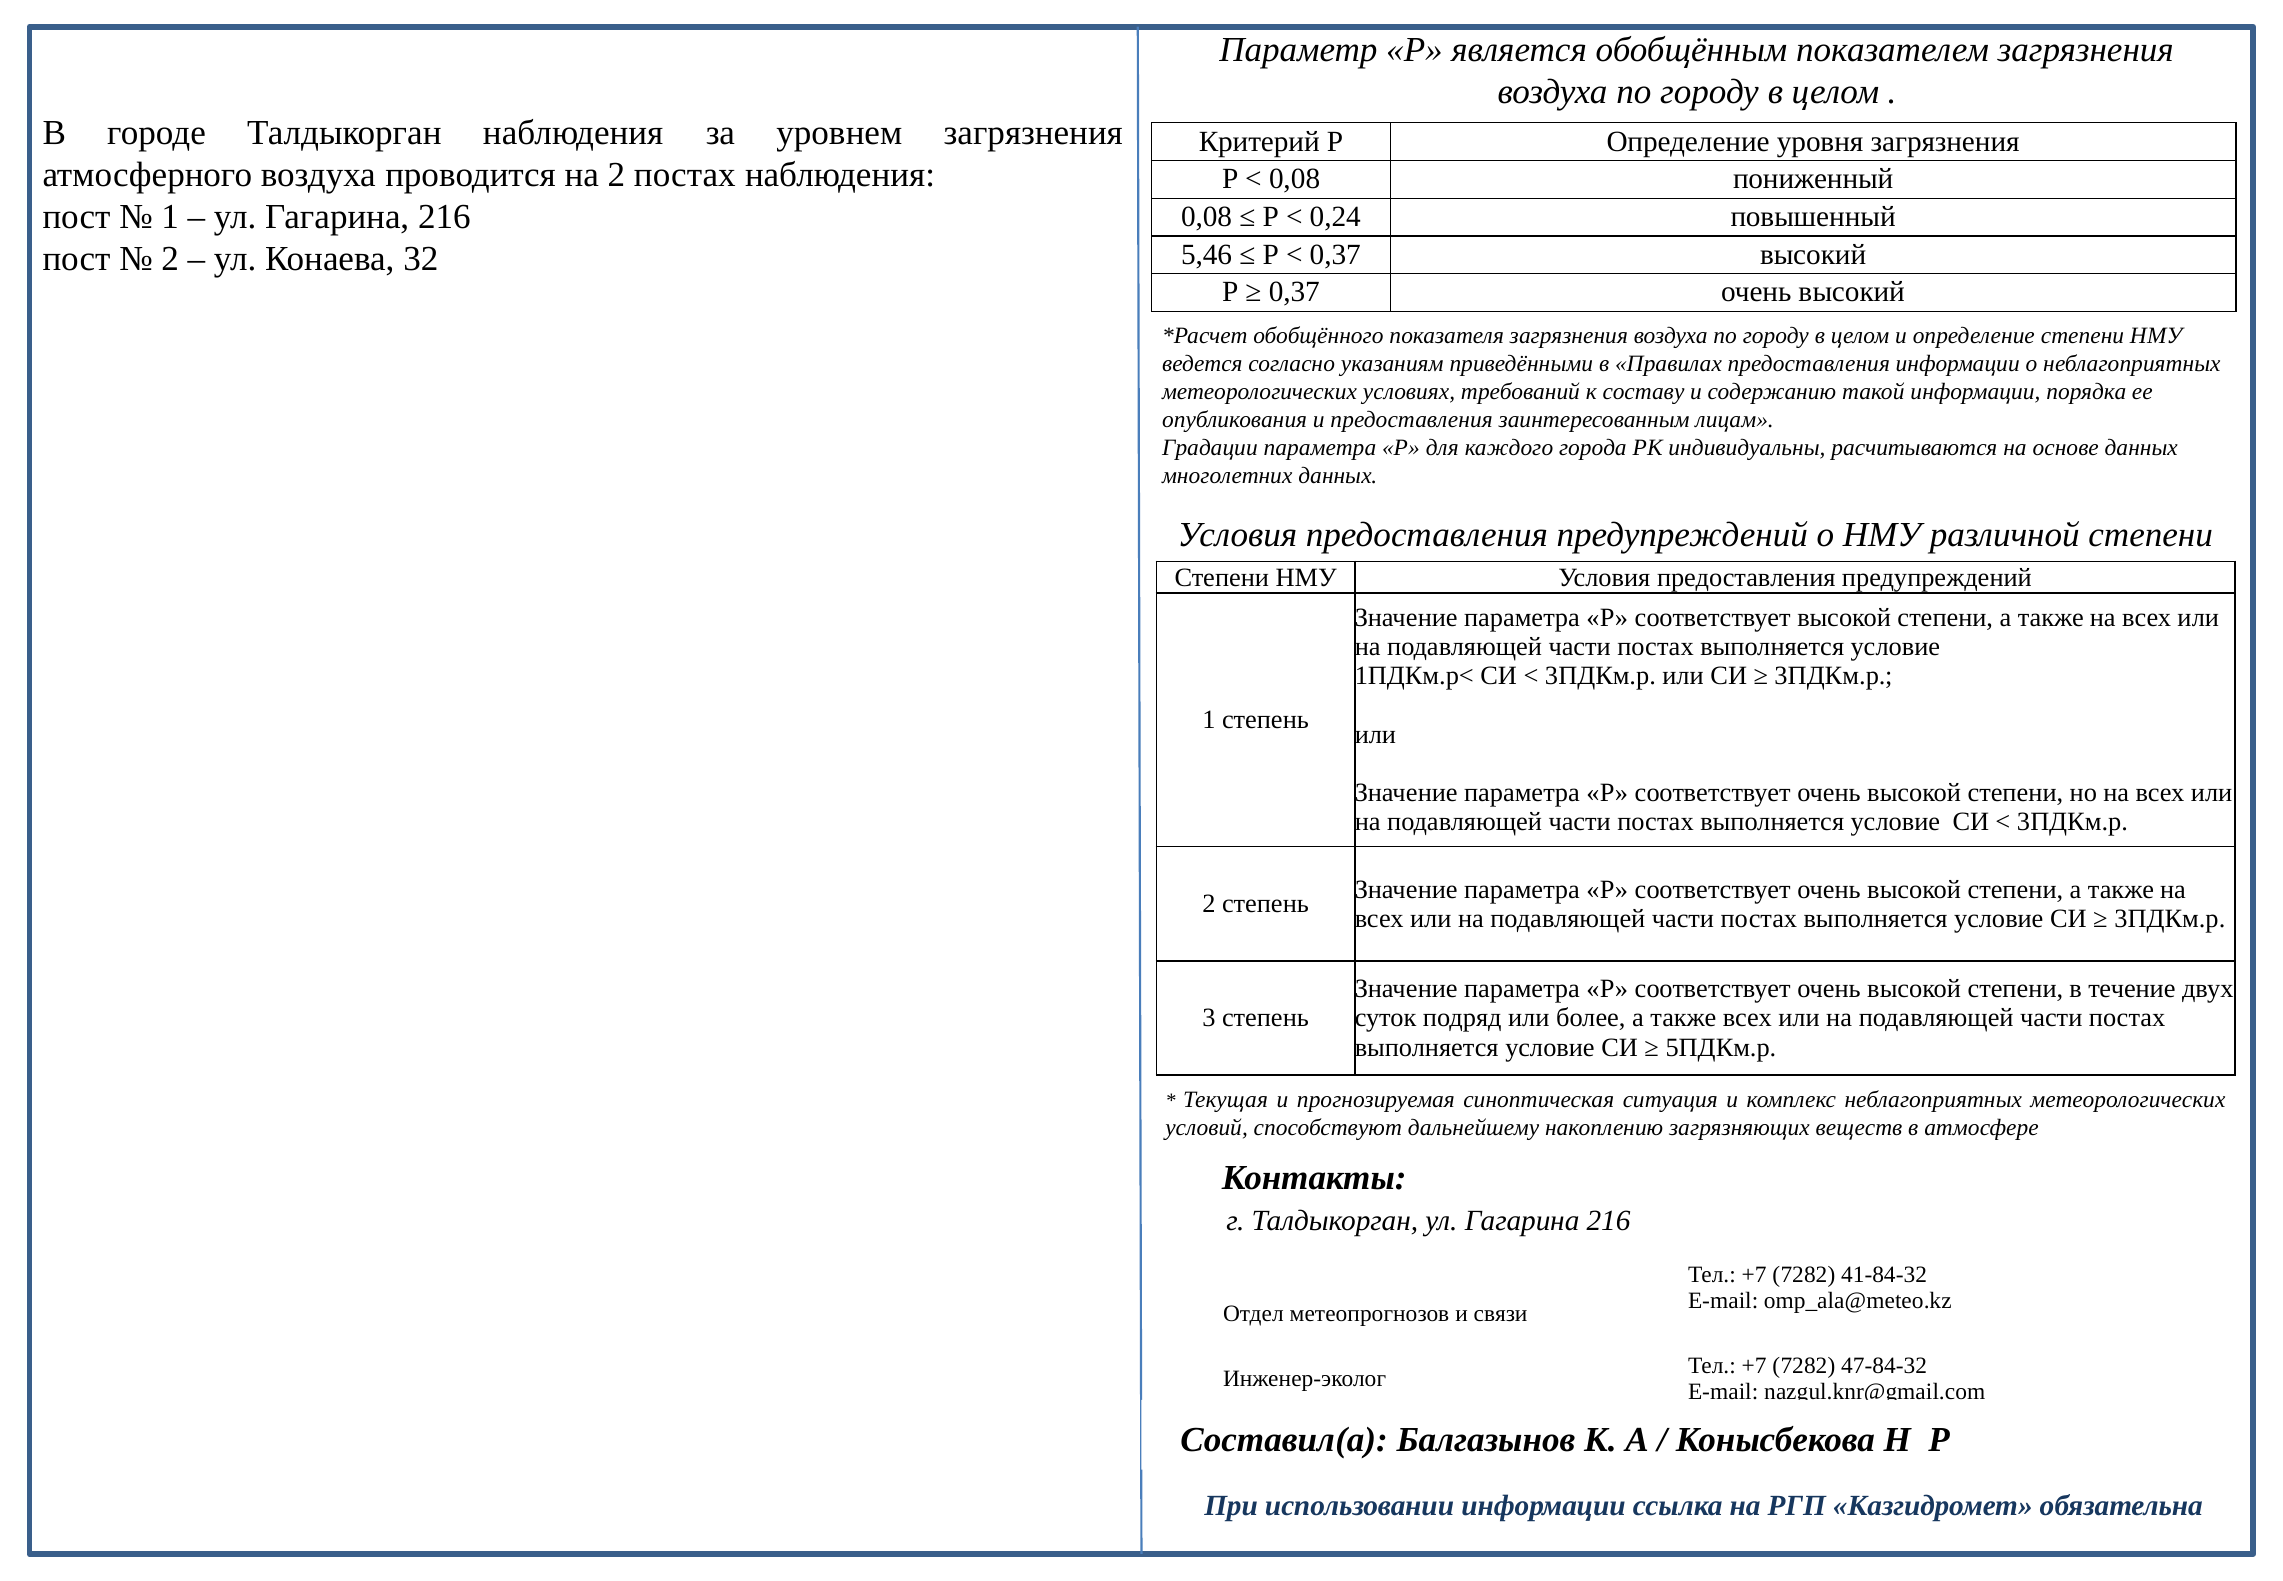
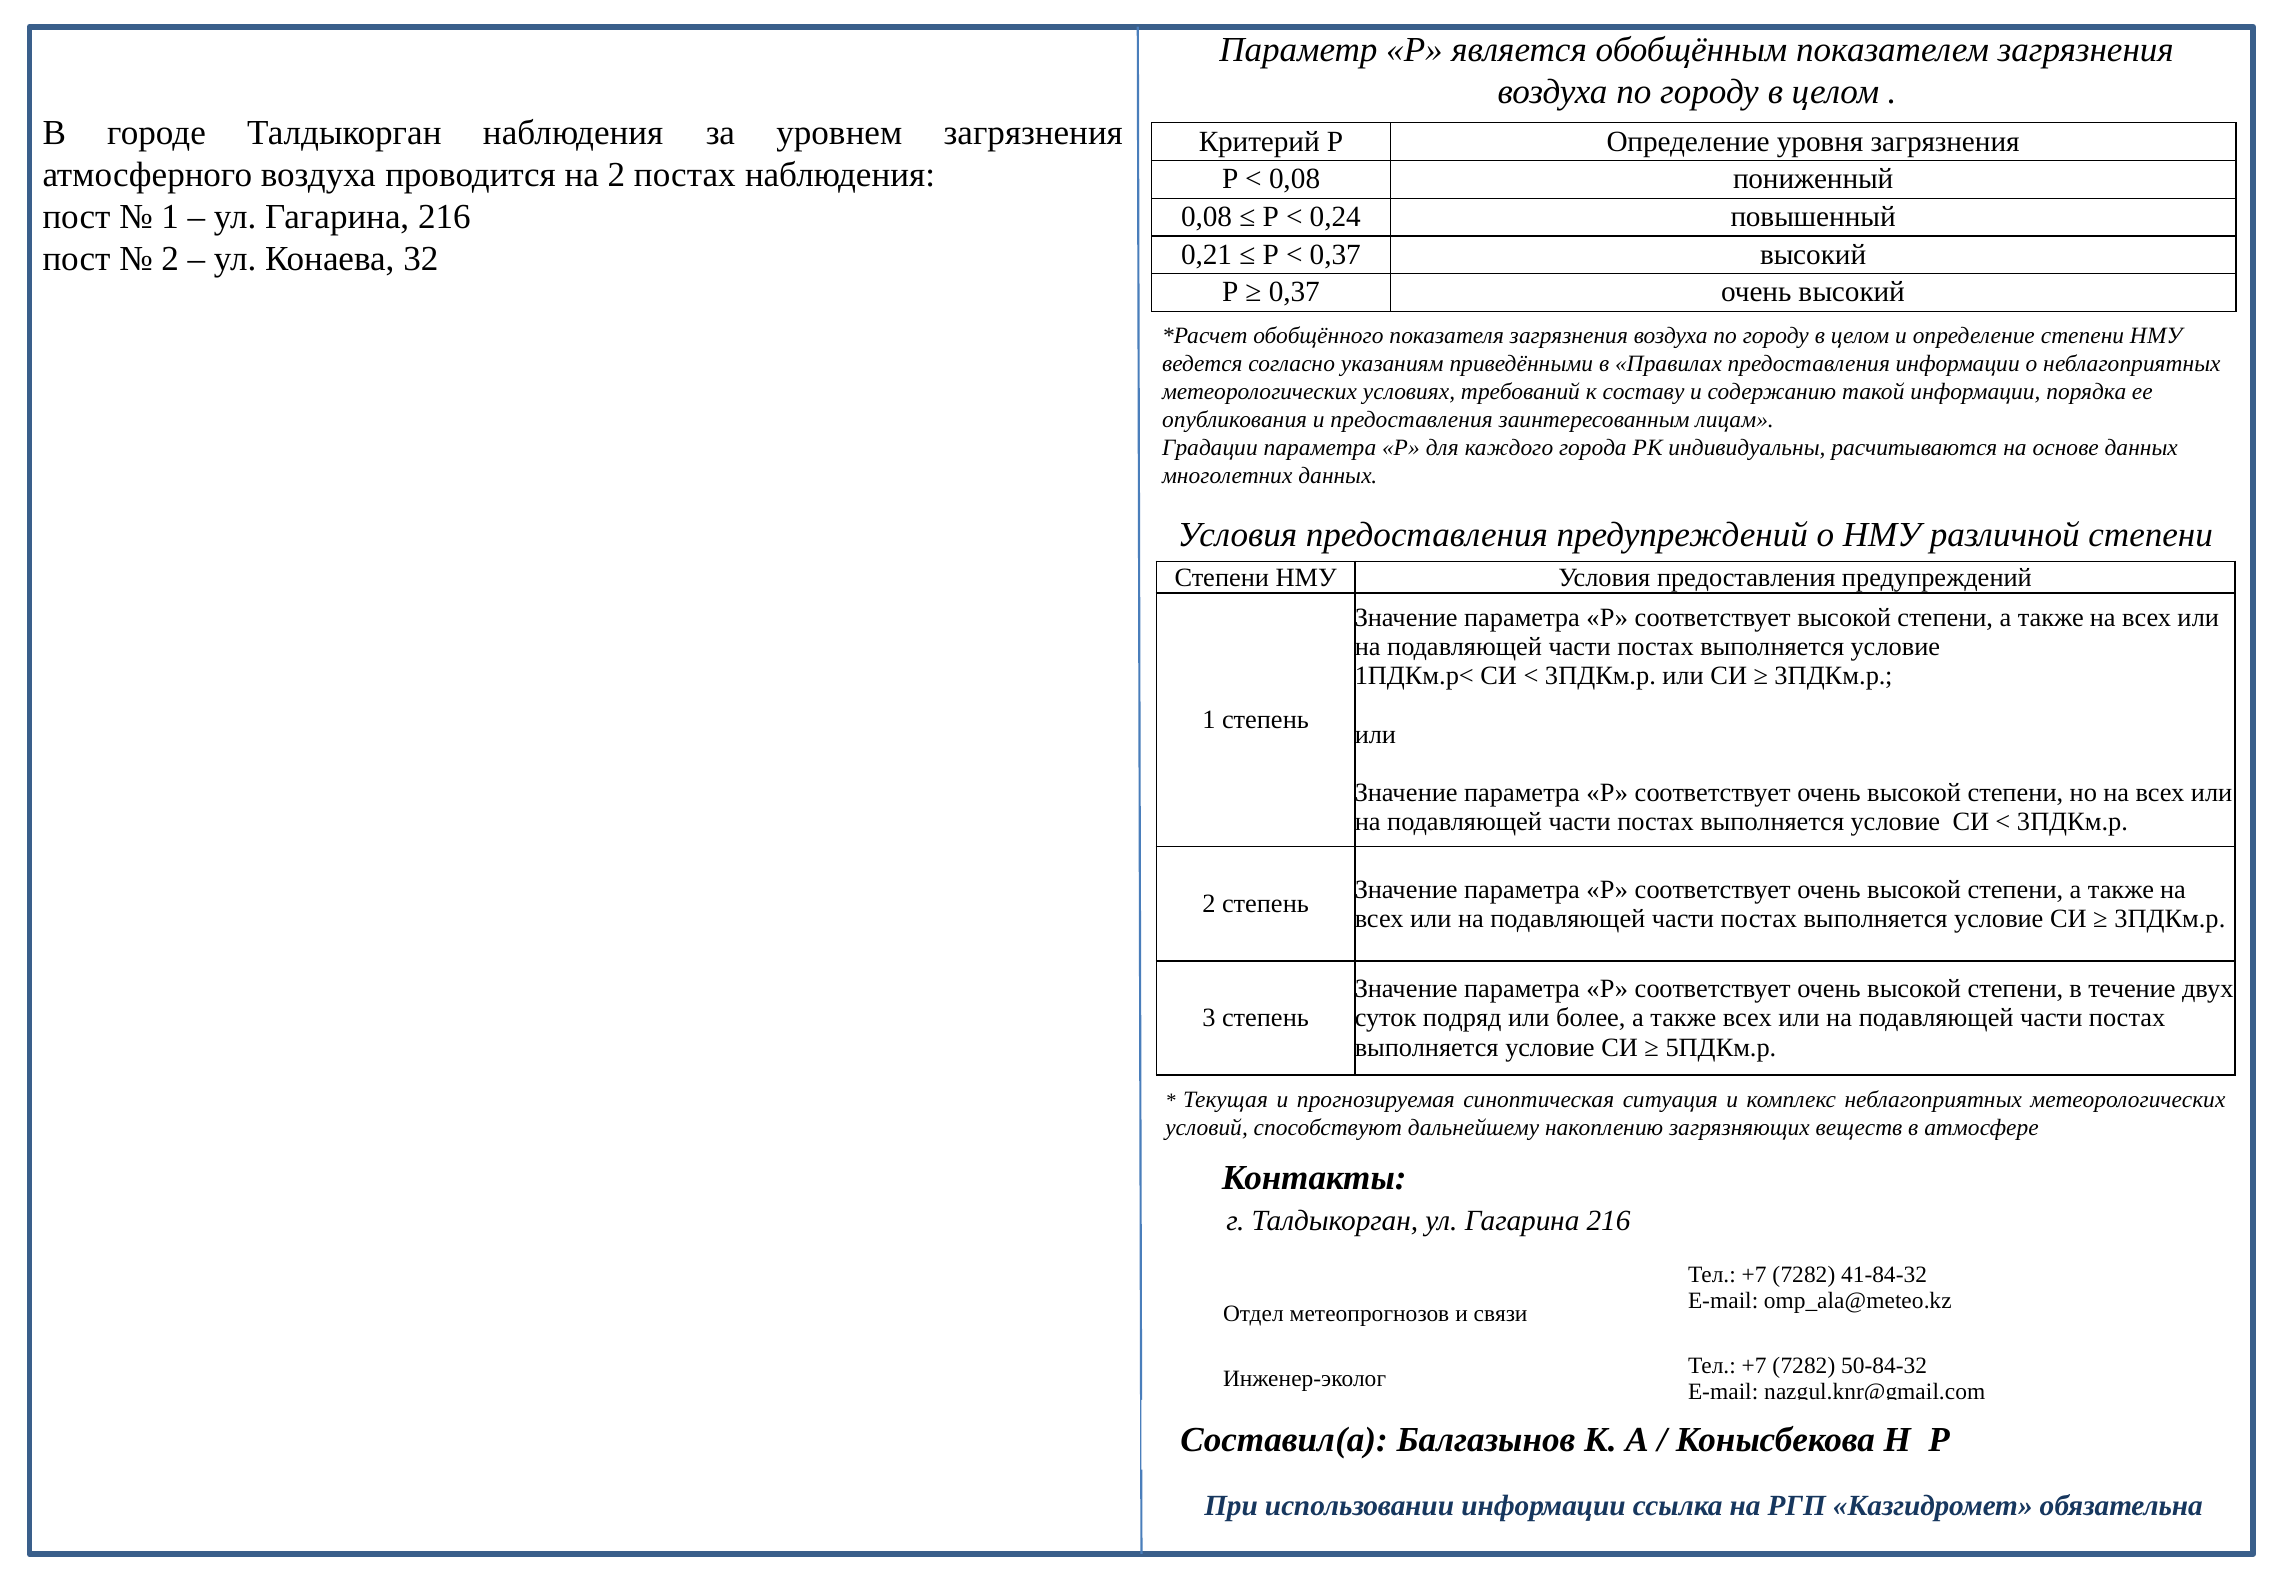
5,46: 5,46 -> 0,21
47-84-32: 47-84-32 -> 50-84-32
